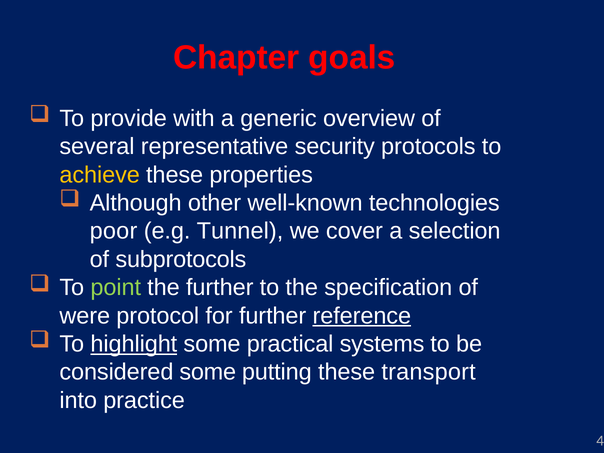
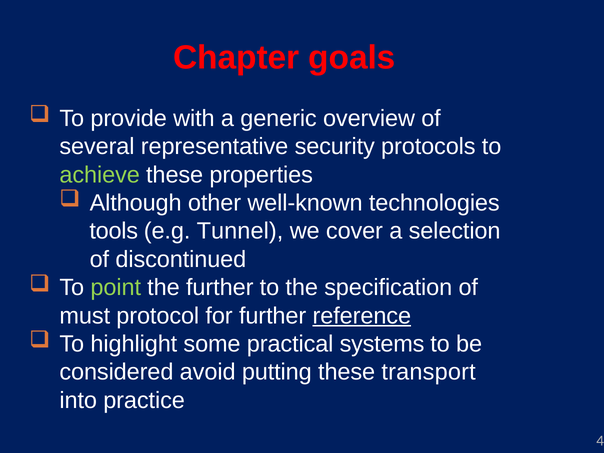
achieve colour: yellow -> light green
poor: poor -> tools
subprotocols: subprotocols -> discontinued
were: were -> must
highlight underline: present -> none
considered some: some -> avoid
